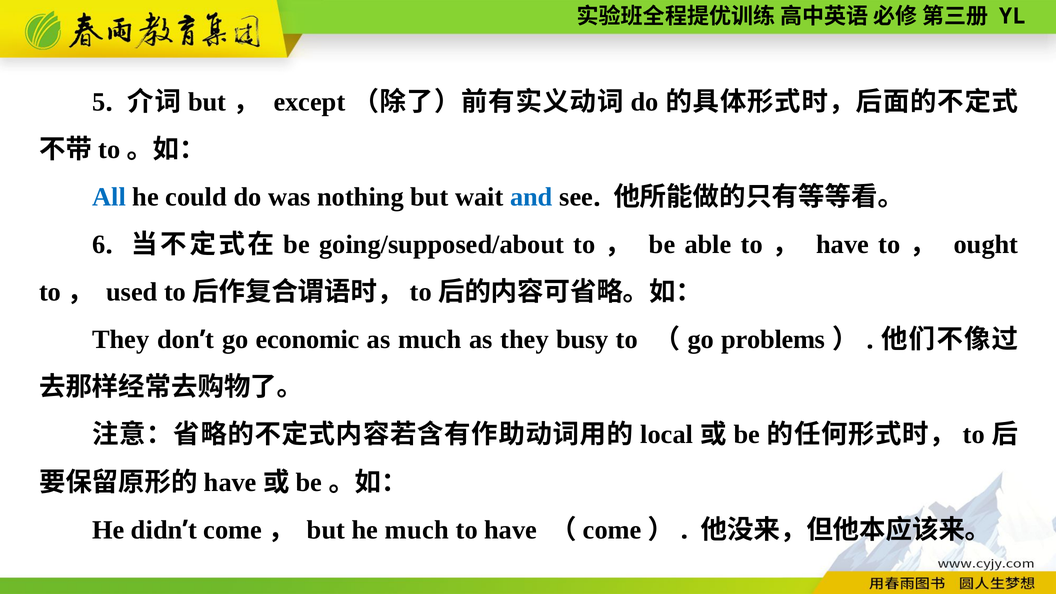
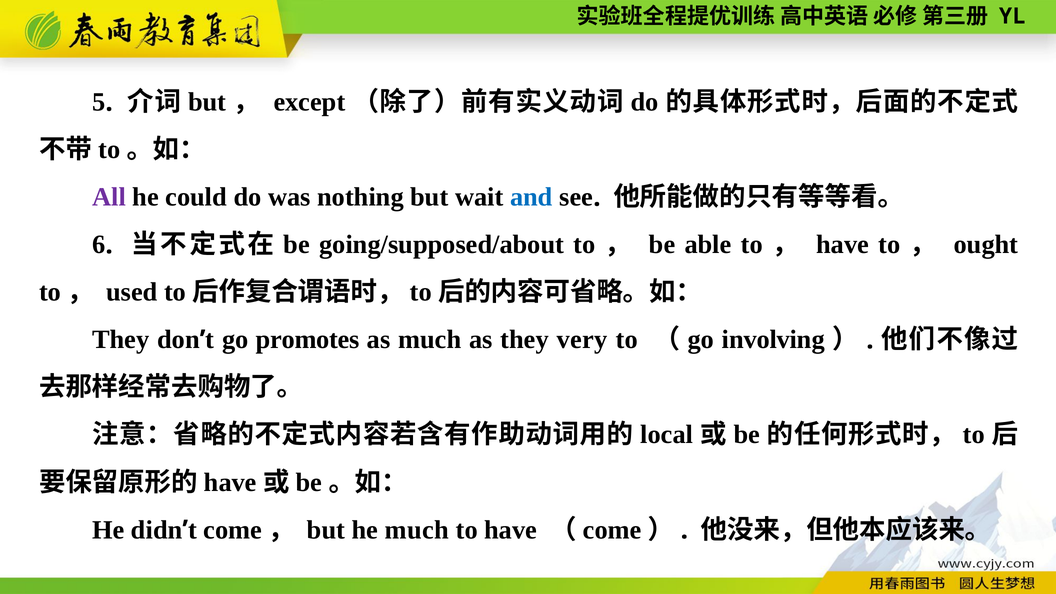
All colour: blue -> purple
economic: economic -> promotes
busy: busy -> very
problems: problems -> involving
